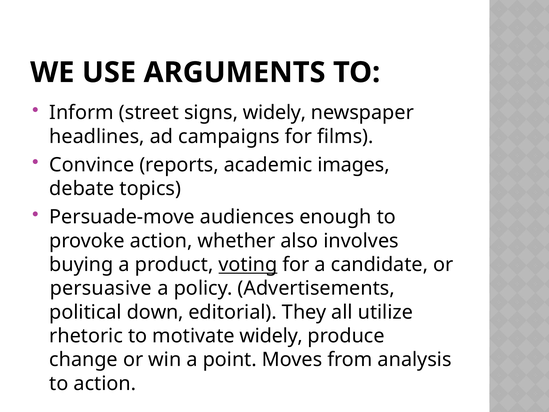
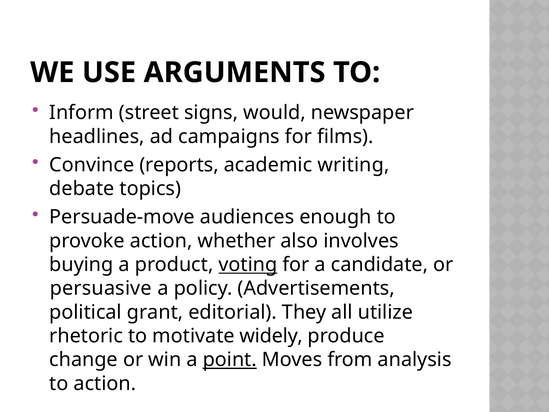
signs widely: widely -> would
images: images -> writing
down: down -> grant
point underline: none -> present
